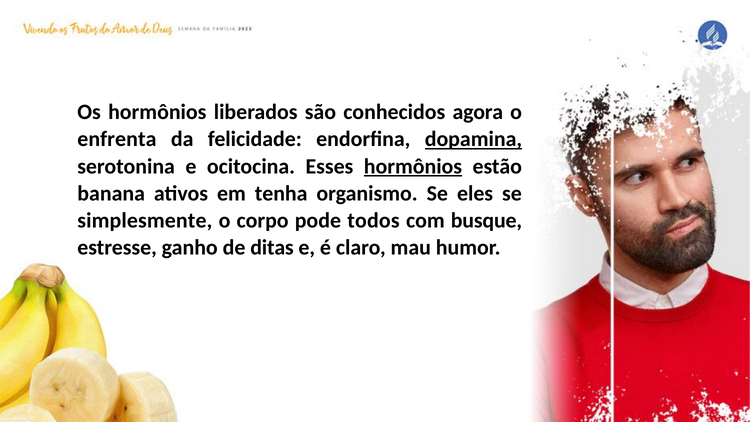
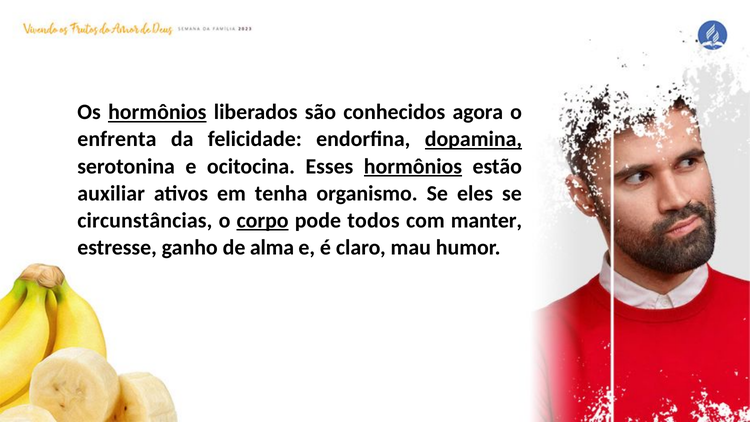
hormônios at (157, 112) underline: none -> present
banana: banana -> auxiliar
simplesmente: simplesmente -> circunstâncias
corpo underline: none -> present
busque: busque -> manter
ditas: ditas -> alma
